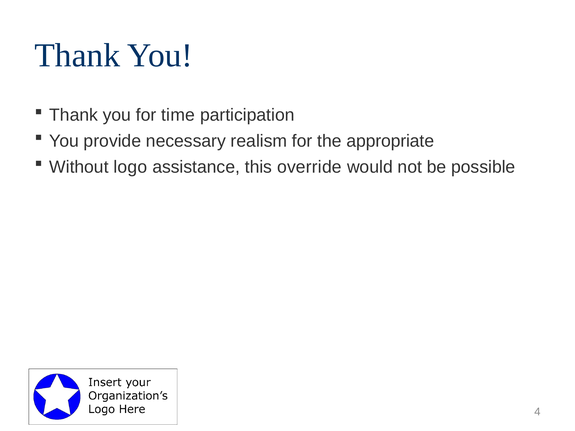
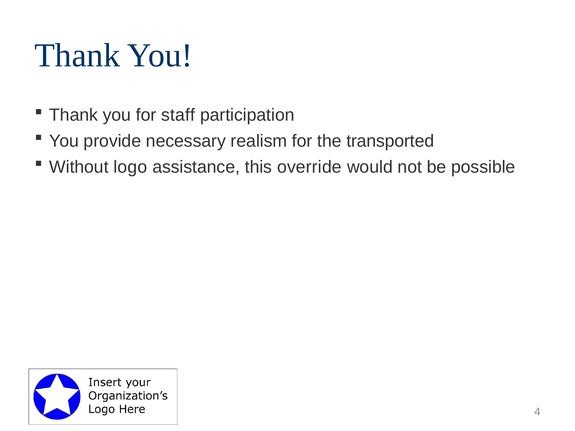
time: time -> staff
appropriate: appropriate -> transported
